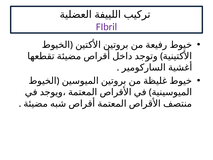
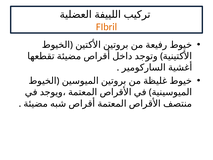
FIbril colour: purple -> orange
